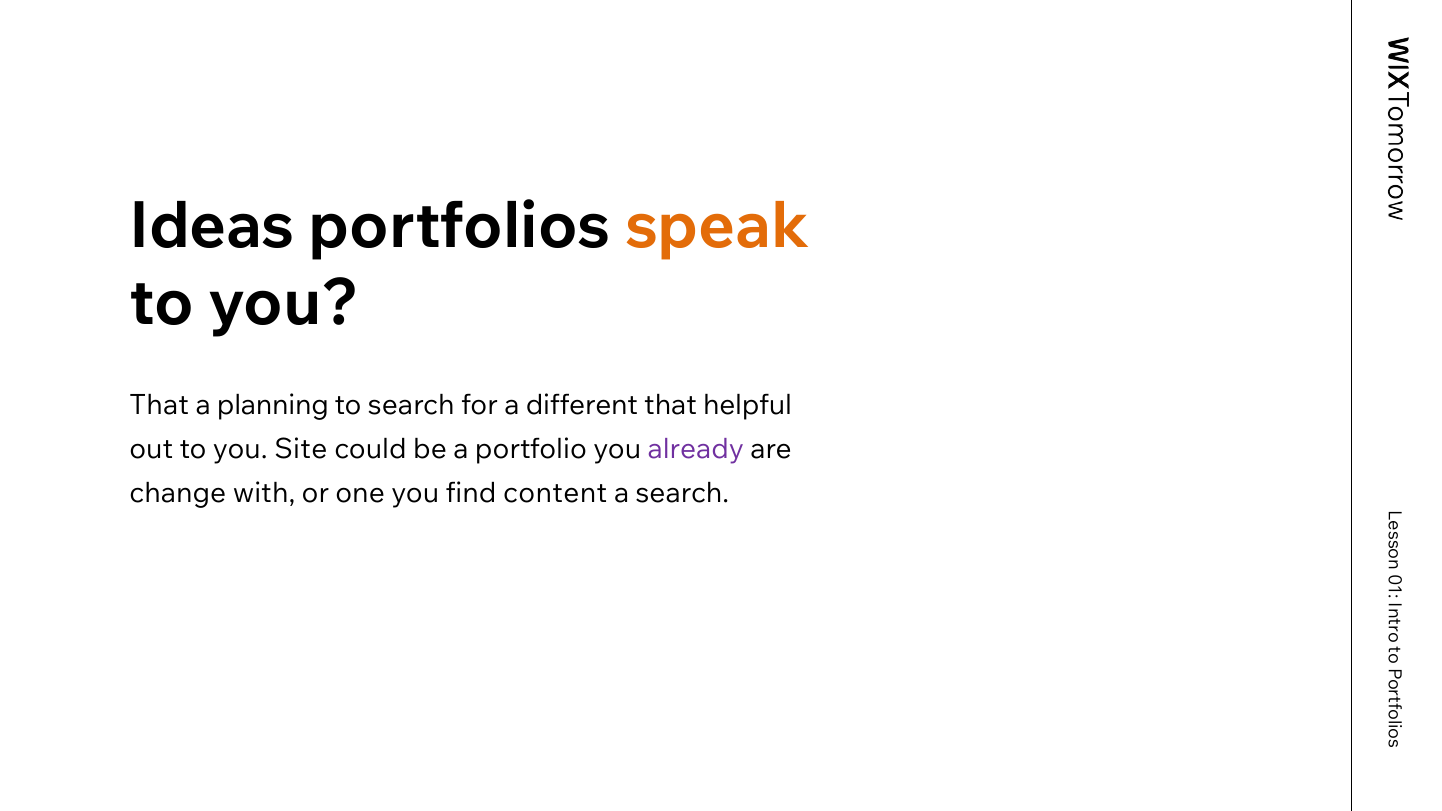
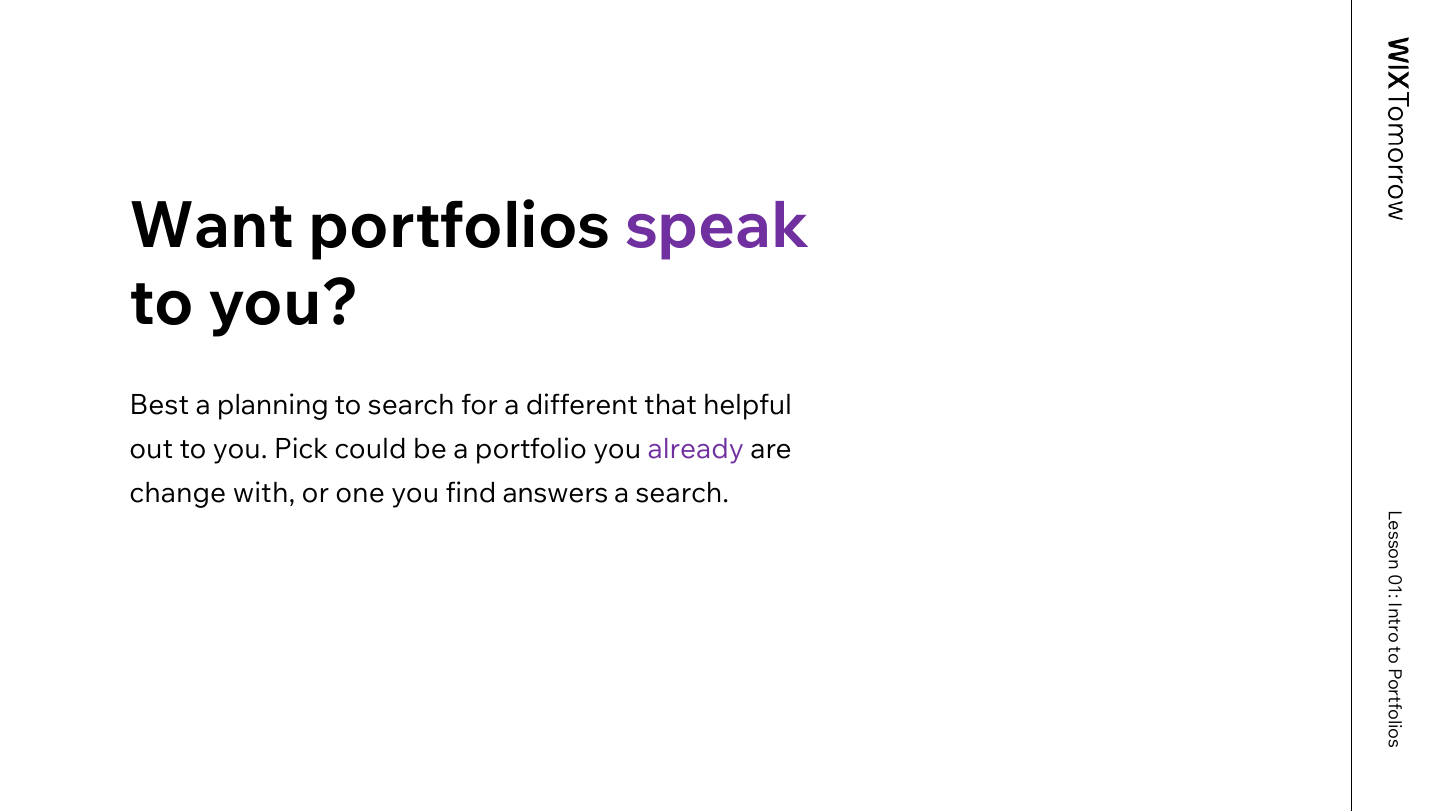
Ideas: Ideas -> Want
speak colour: orange -> purple
That at (159, 406): That -> Best
Site: Site -> Pick
content: content -> answers
